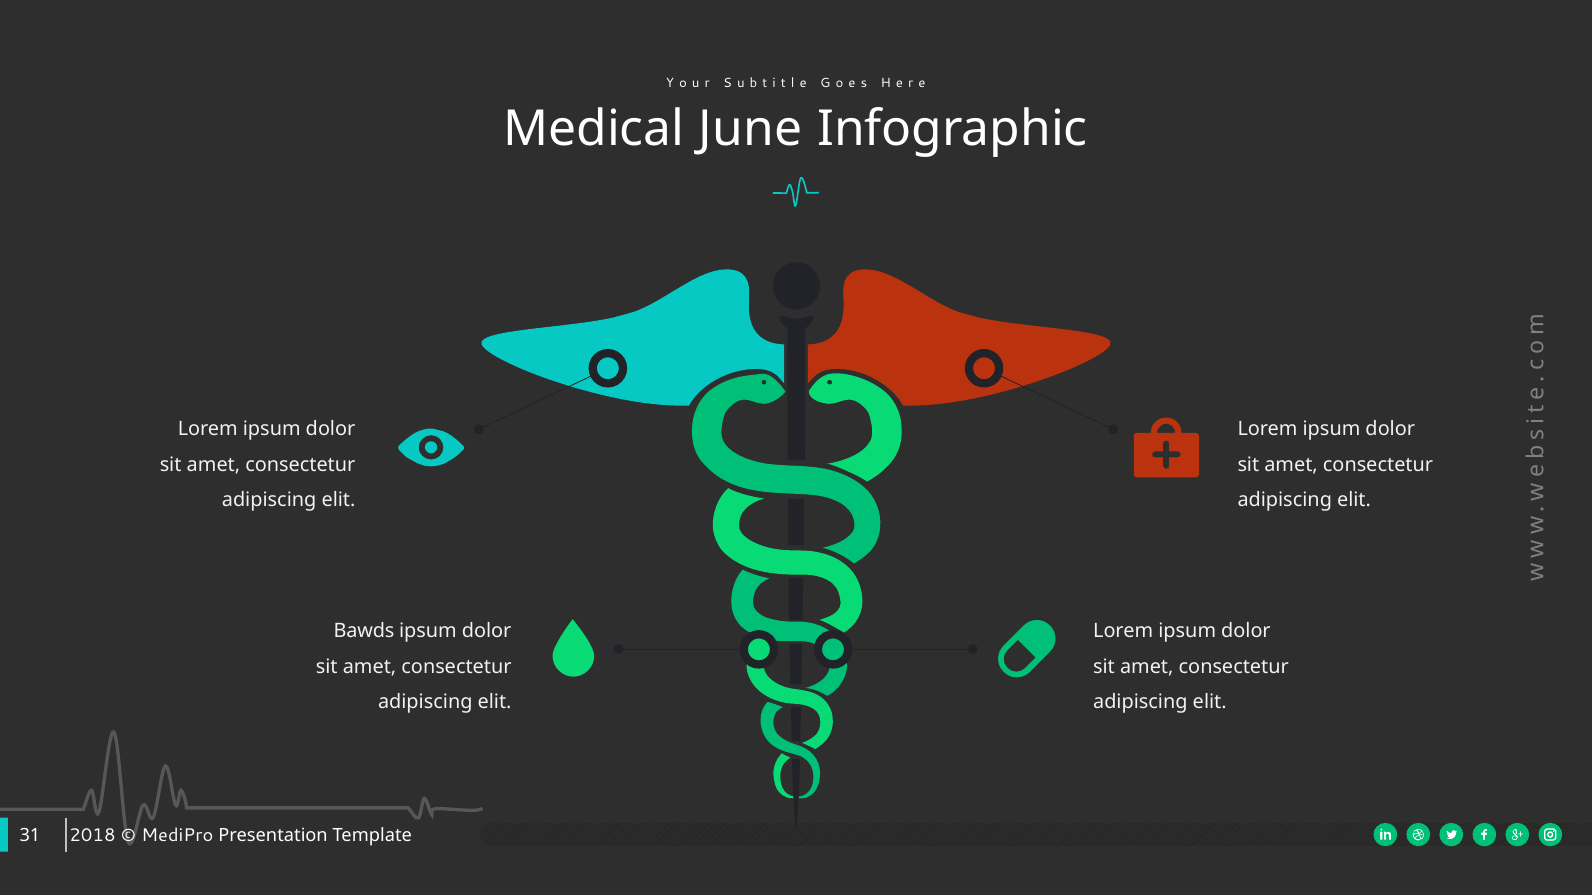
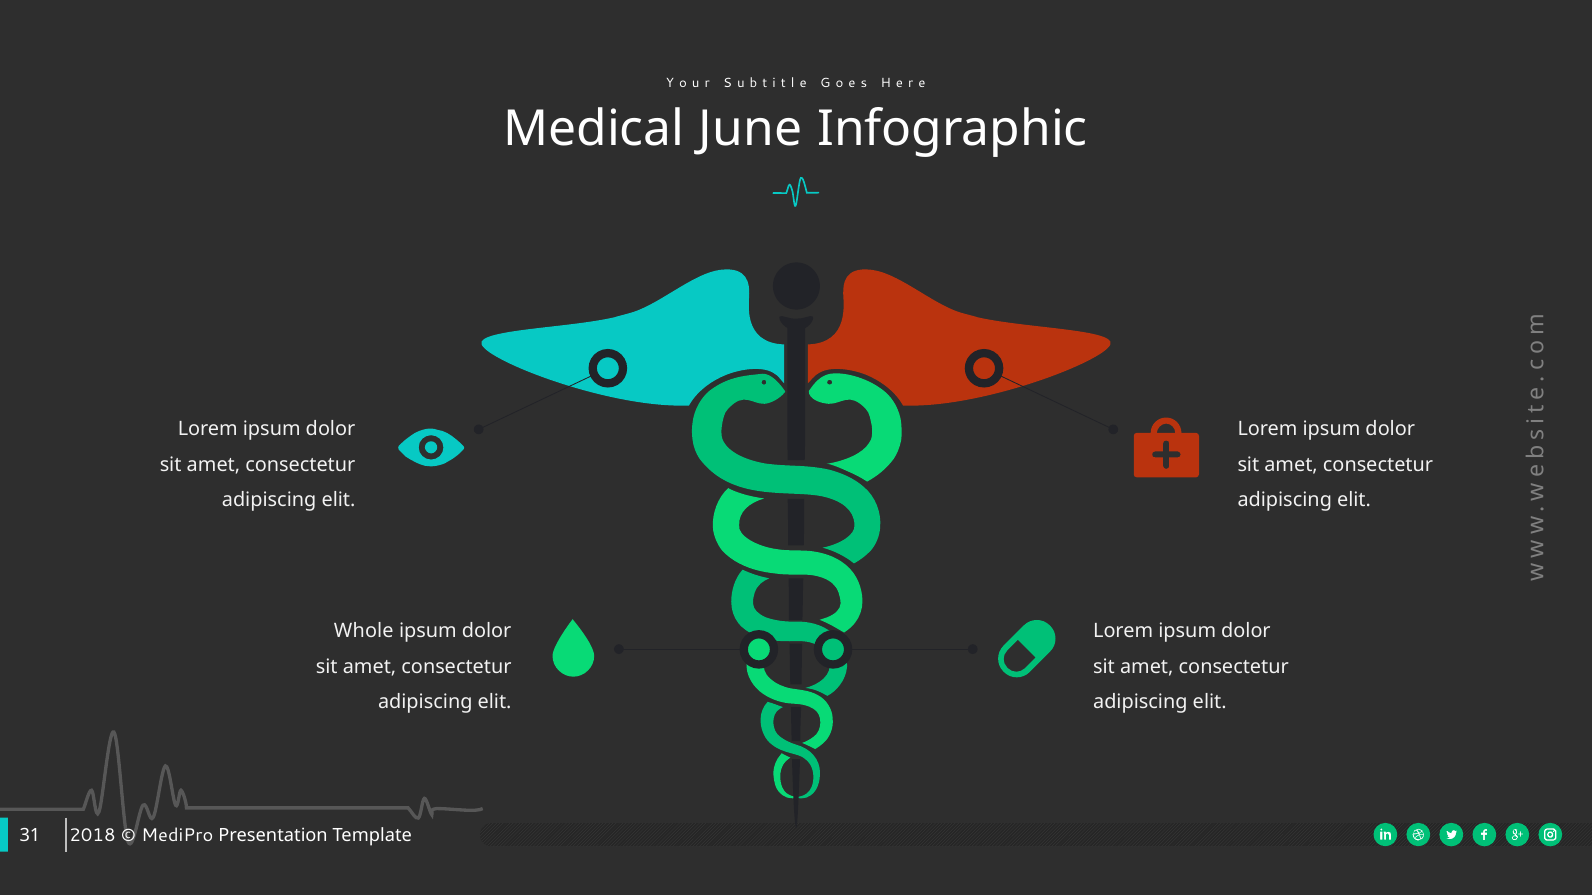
Bawds: Bawds -> Whole
